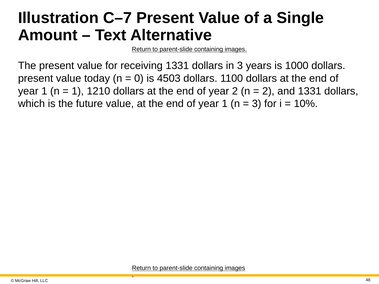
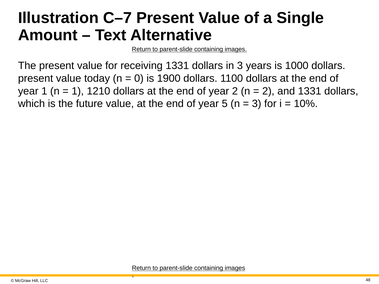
4503: 4503 -> 1900
1 at (225, 104): 1 -> 5
